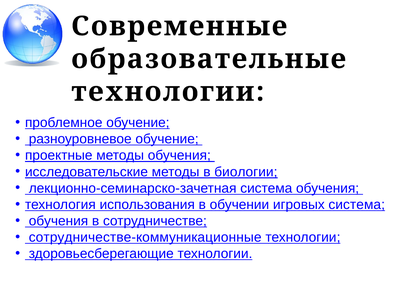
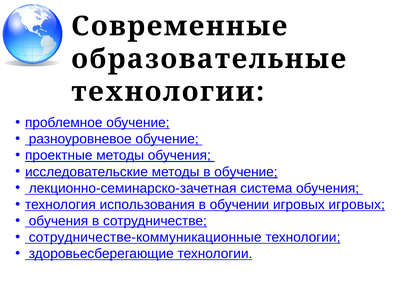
в биологии: биологии -> обучение
игровых система: система -> игровых
